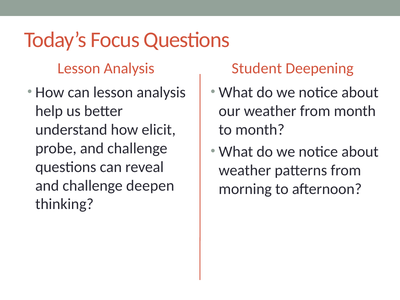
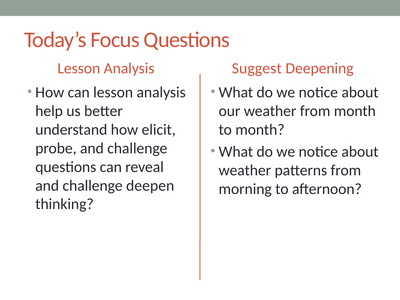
Student: Student -> Suggest
